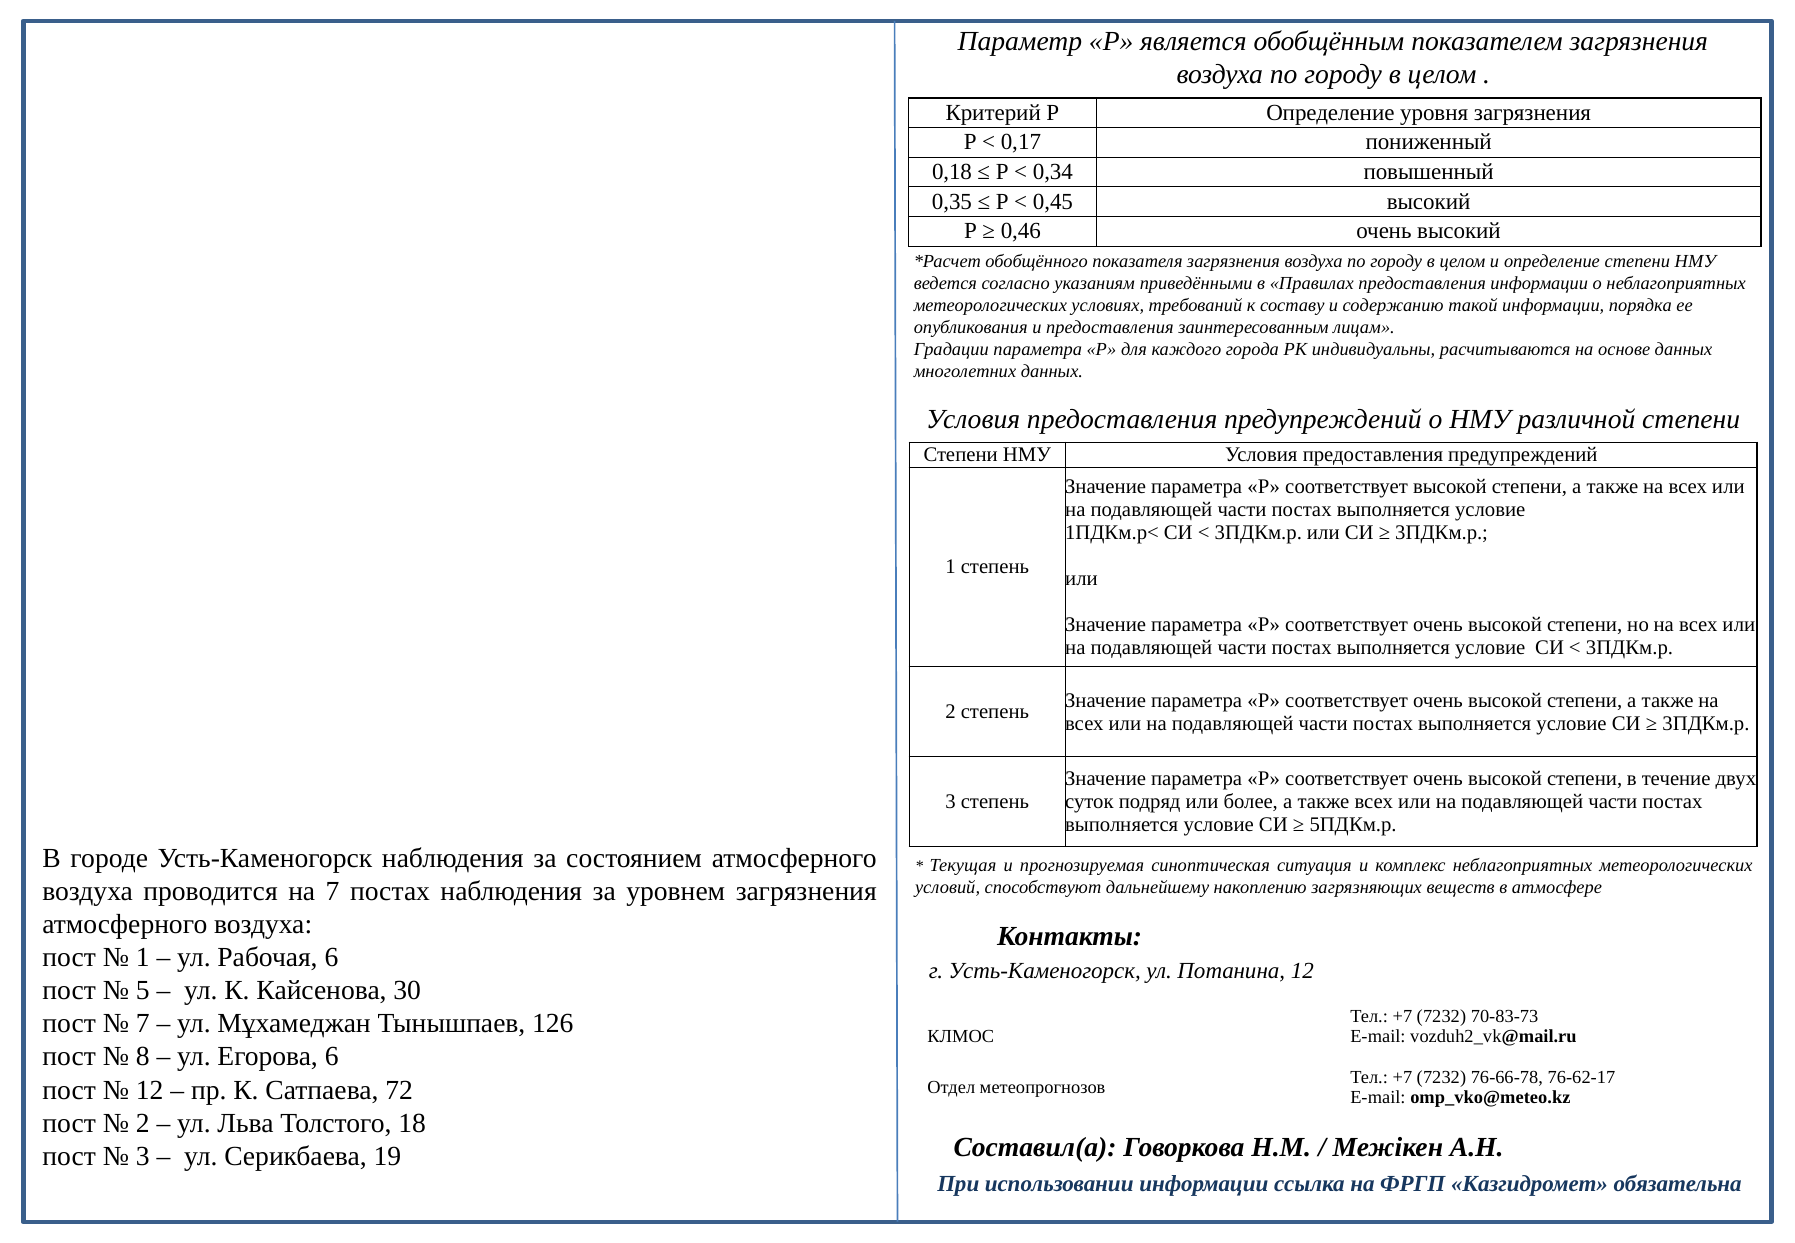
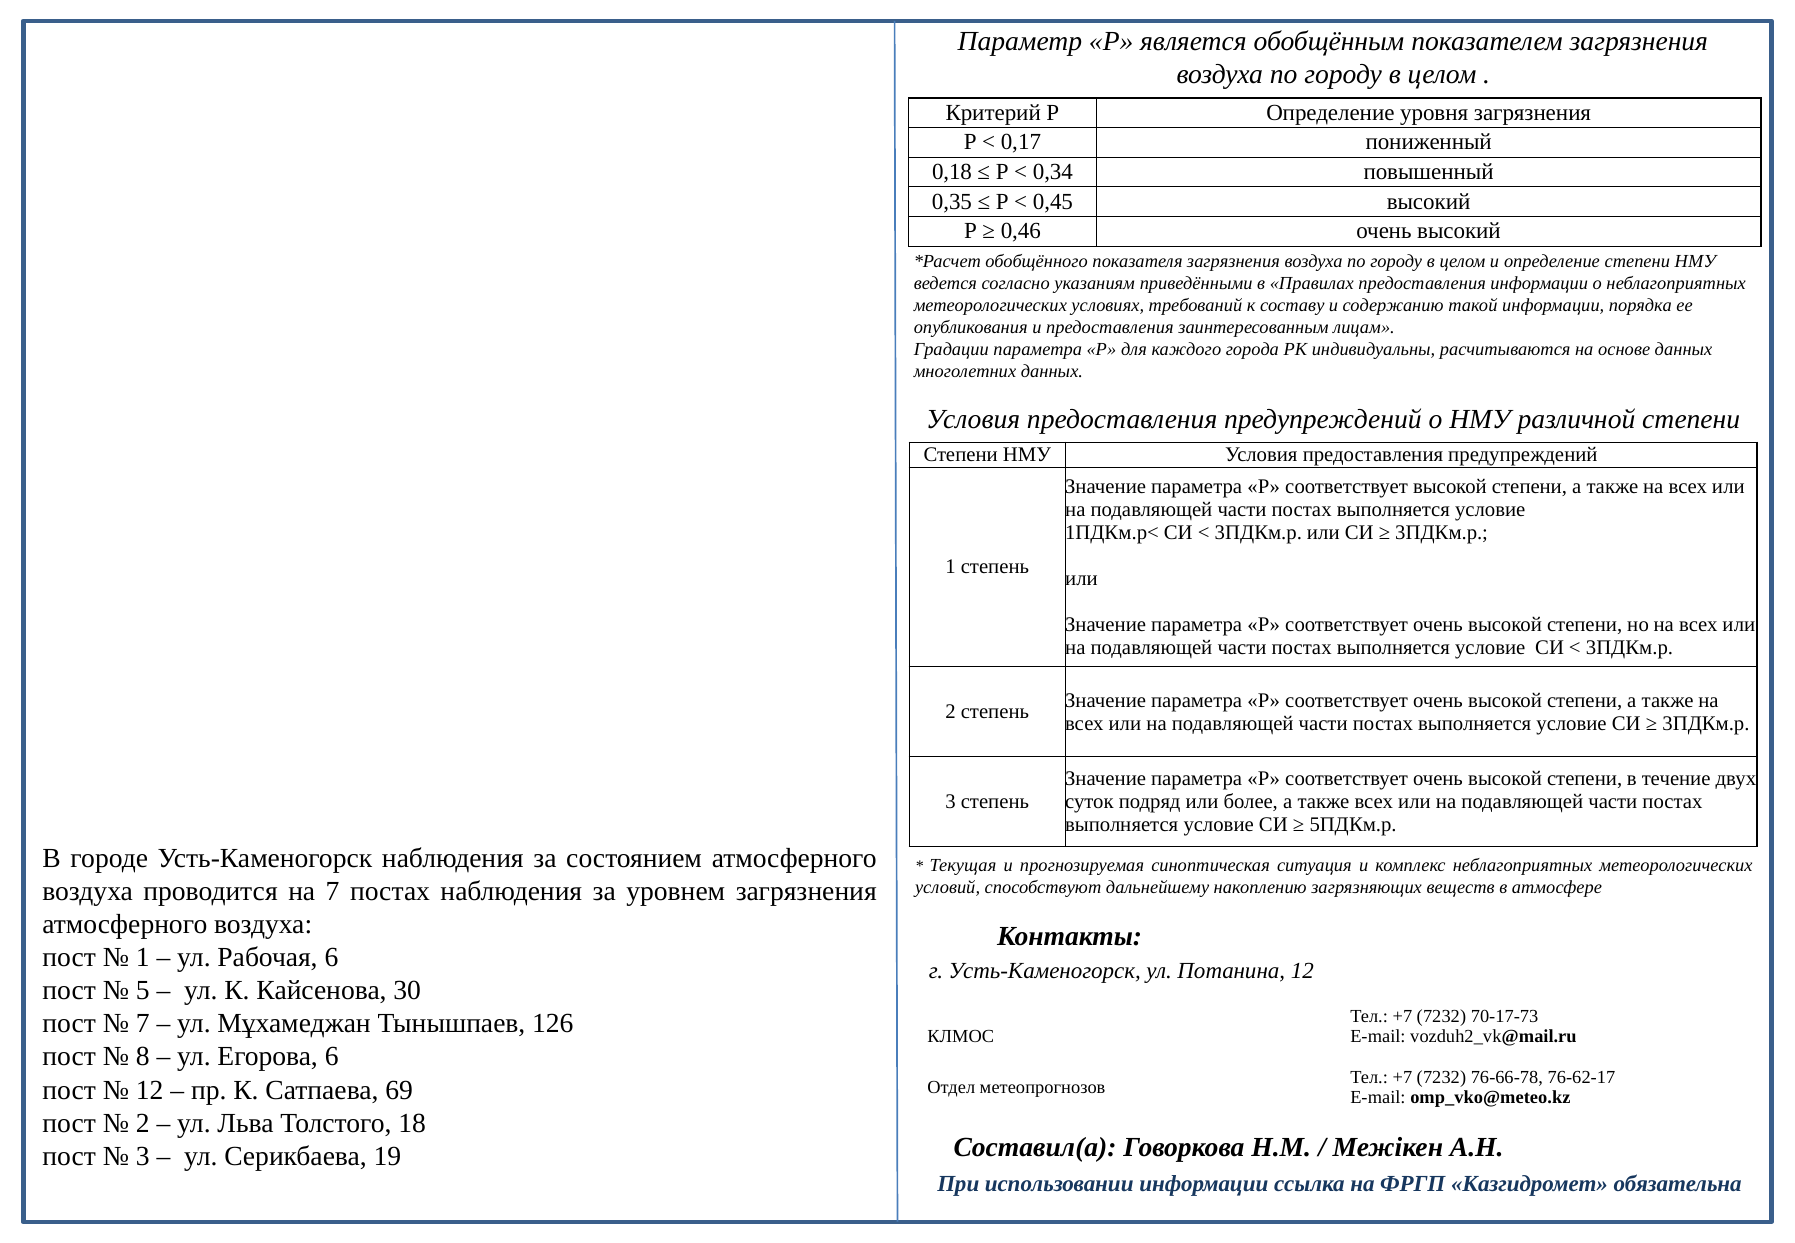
70-83-73: 70-83-73 -> 70-17-73
72: 72 -> 69
